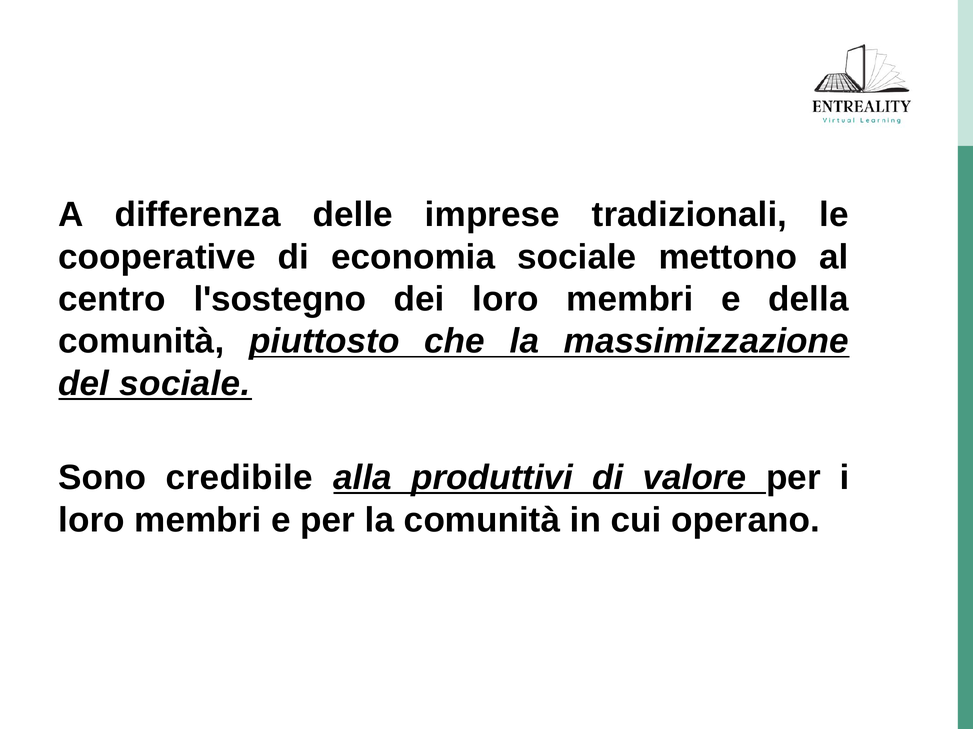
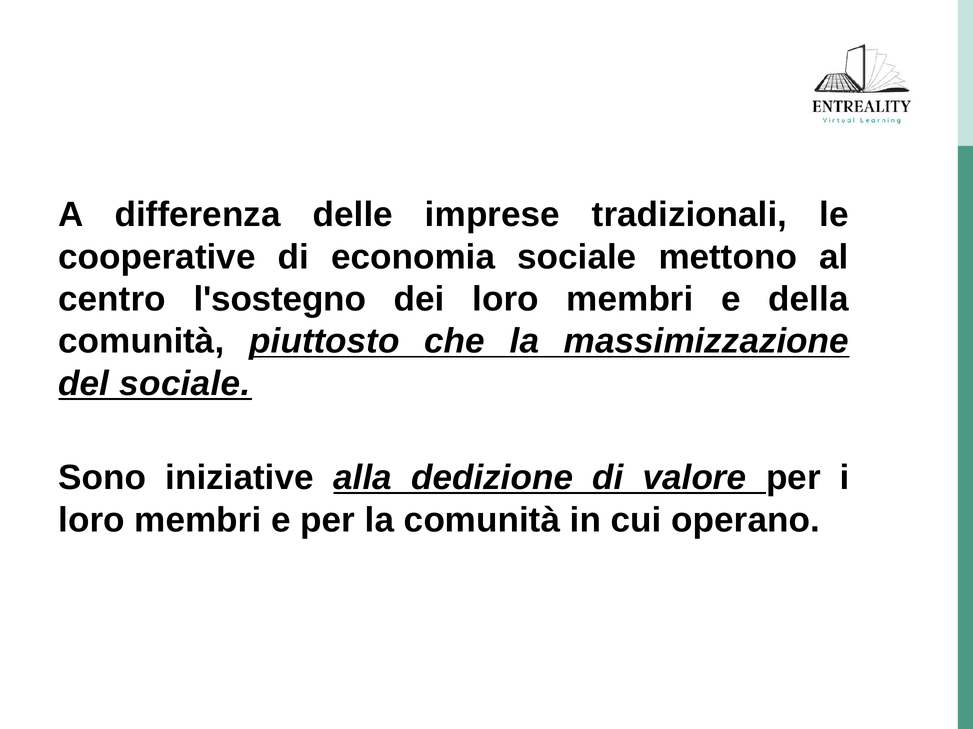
credibile: credibile -> iniziative
produttivi: produttivi -> dedizione
